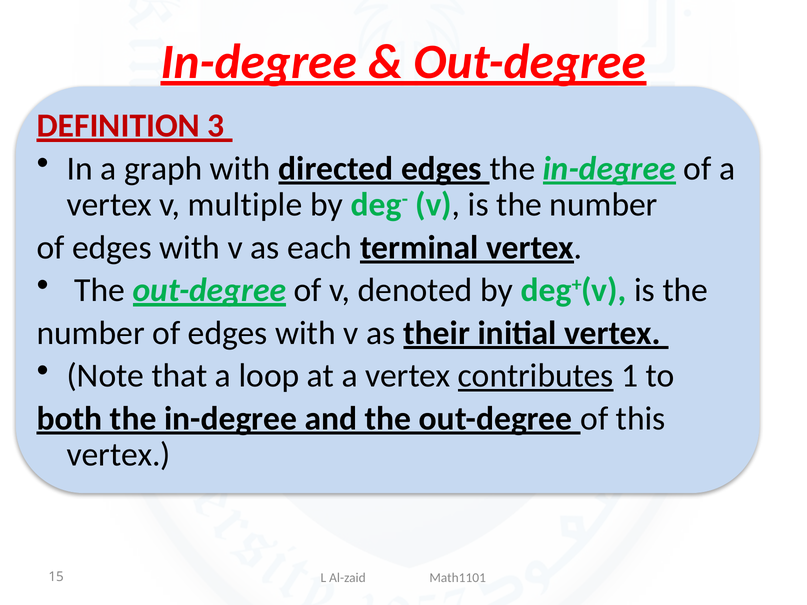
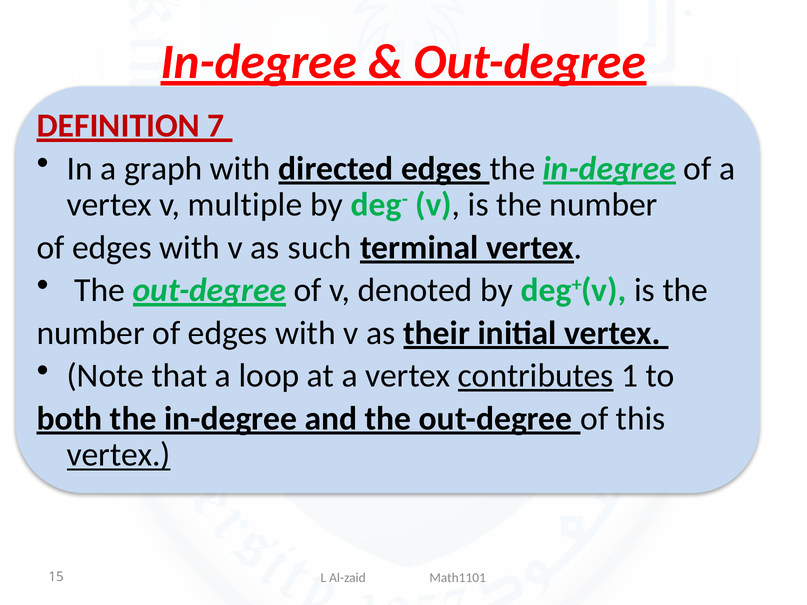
3: 3 -> 7
each: each -> such
vertex at (119, 455) underline: none -> present
